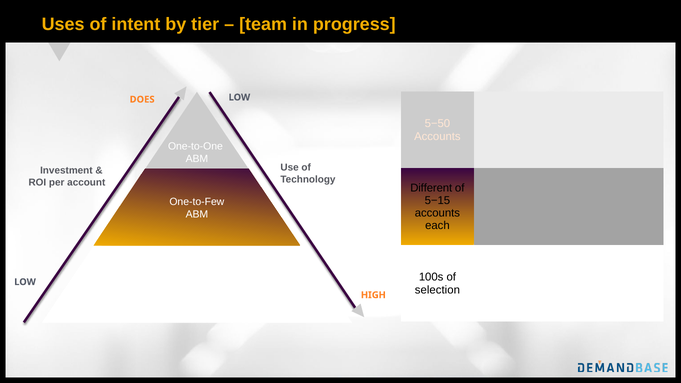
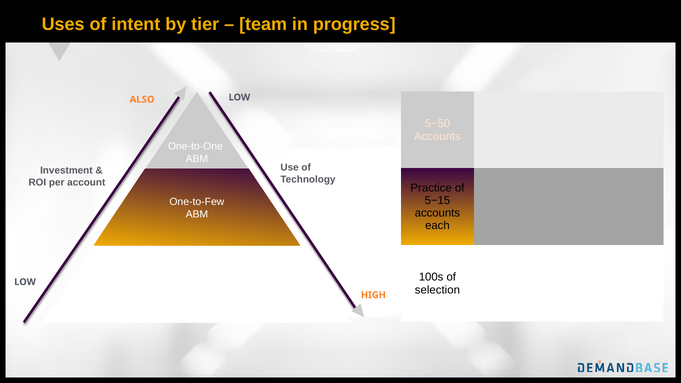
DOES: DOES -> ALSO
Different: Different -> Practice
